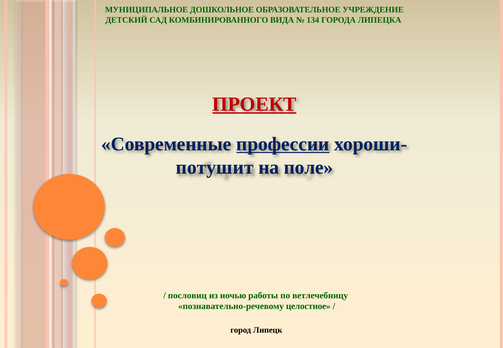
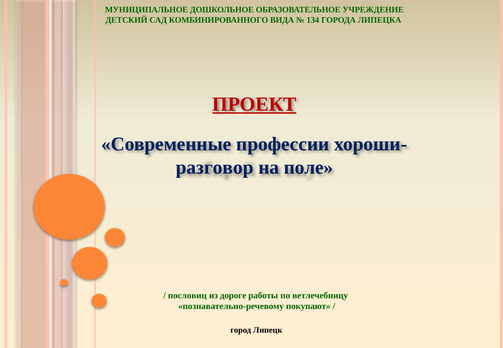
профессии underline: present -> none
потушит: потушит -> разговор
ночью: ночью -> дороге
целостное: целостное -> покупают
